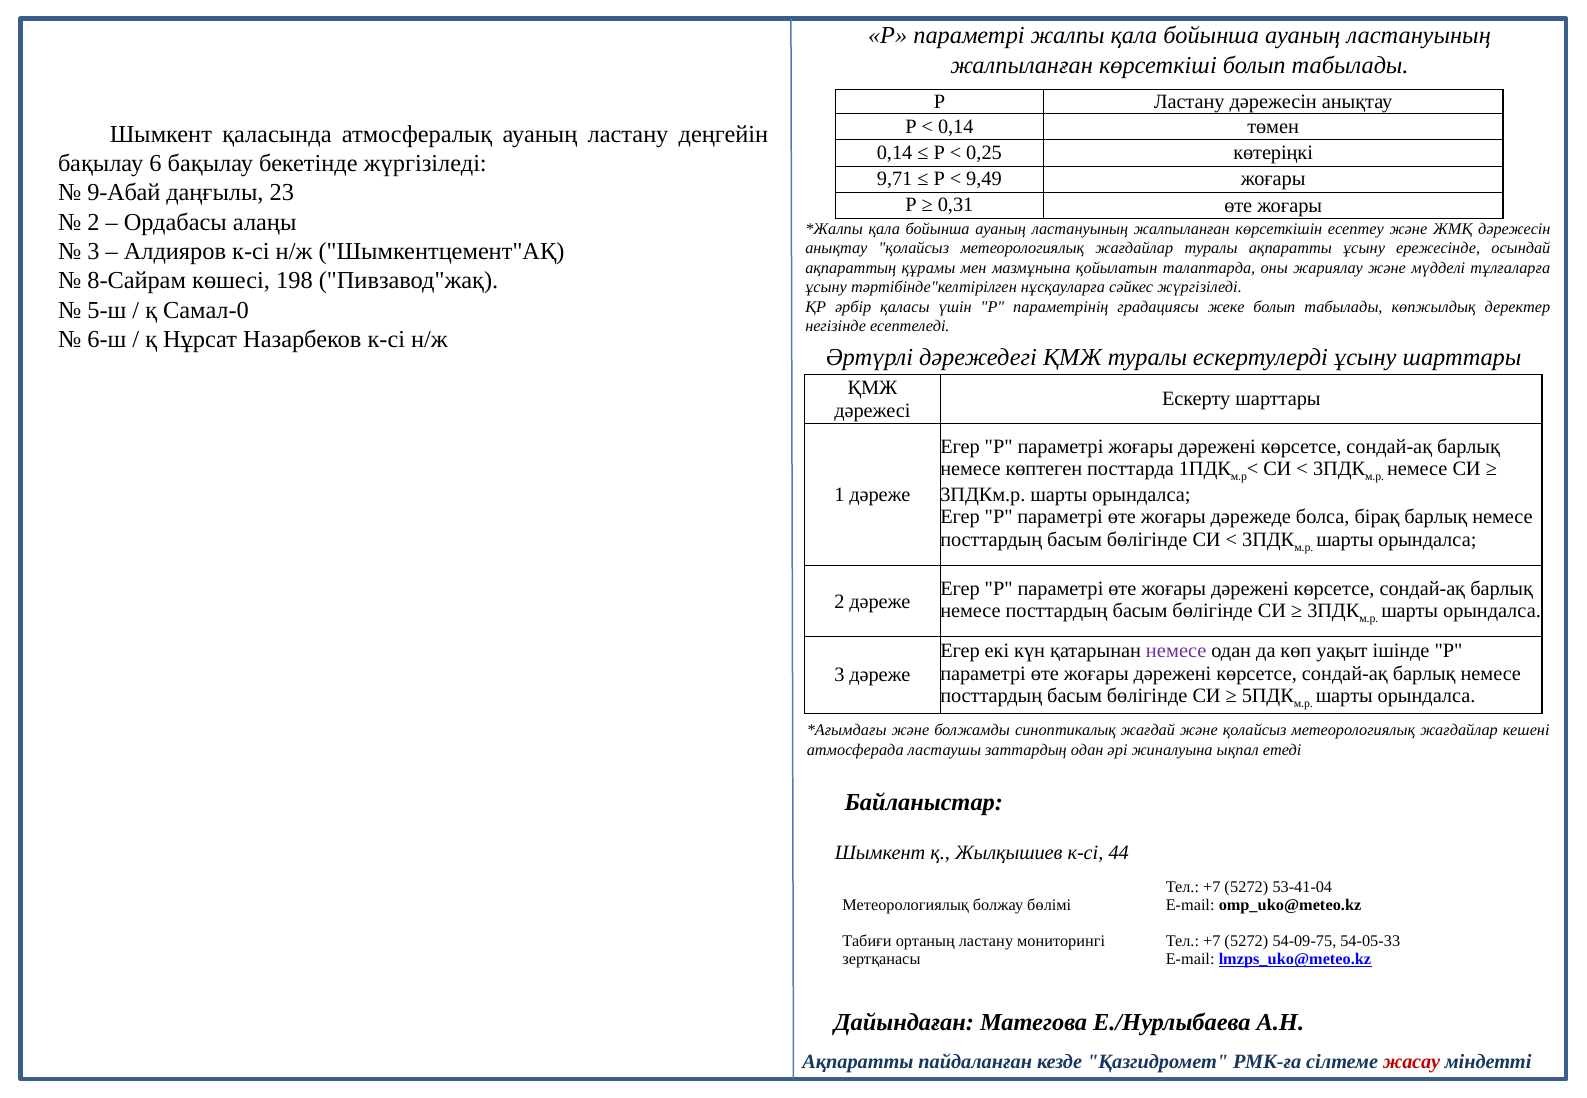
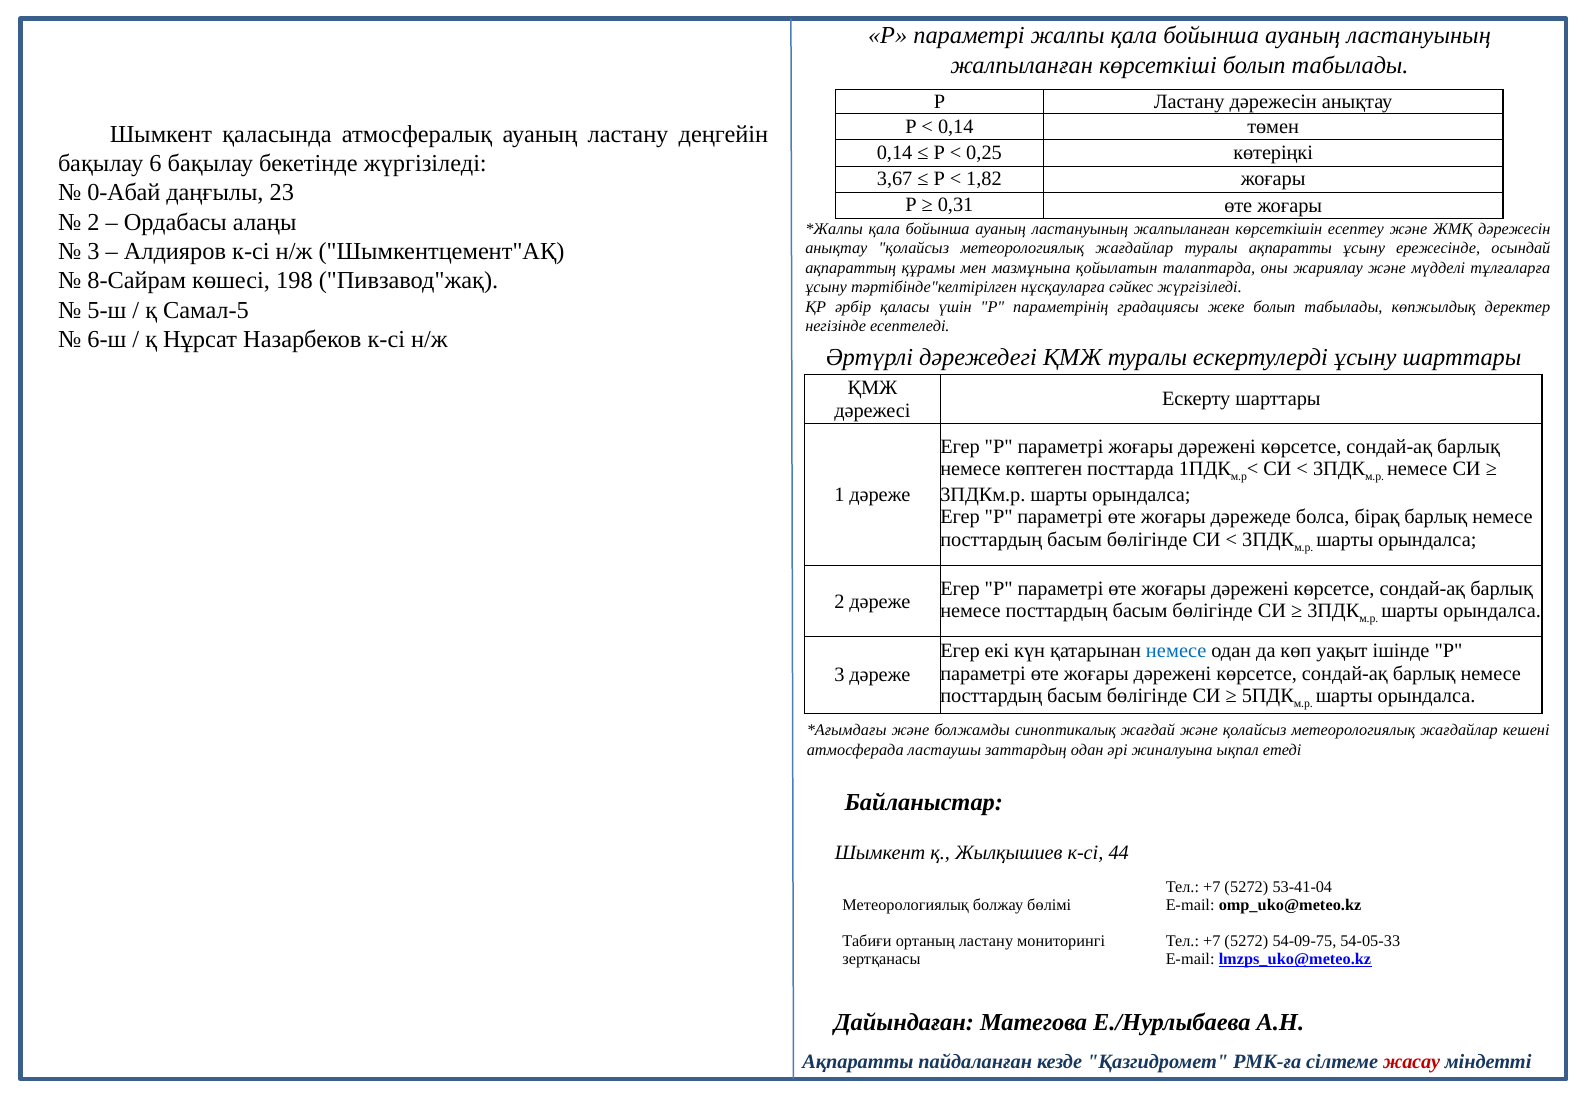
9,71: 9,71 -> 3,67
9,49: 9,49 -> 1,82
9-Абай: 9-Абай -> 0-Абай
Самал-0: Самал-0 -> Самал-5
немесе at (1176, 652) colour: purple -> blue
